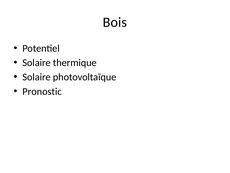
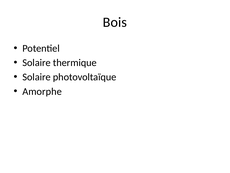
Pronostic: Pronostic -> Amorphe
